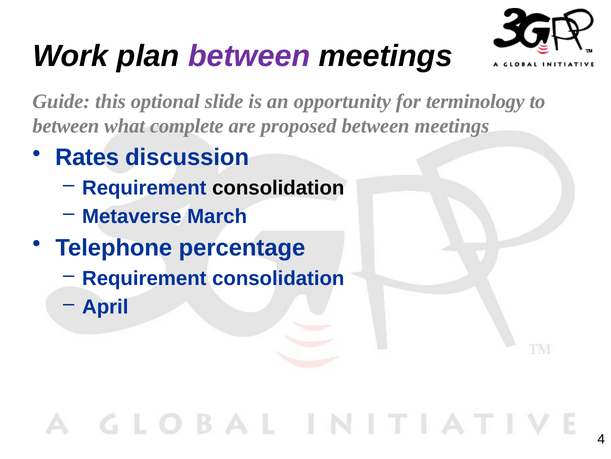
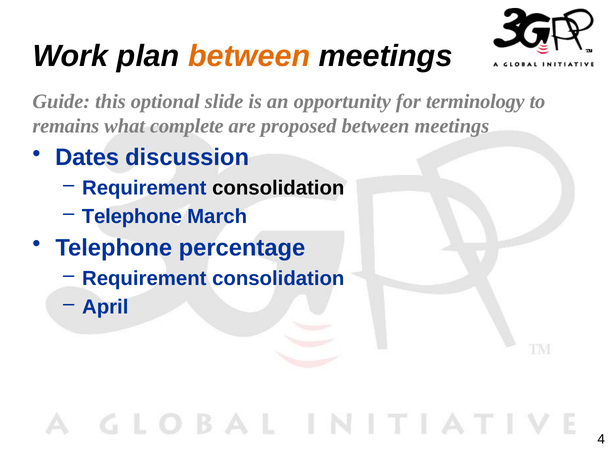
between at (249, 56) colour: purple -> orange
between at (66, 126): between -> remains
Rates: Rates -> Dates
Metaverse at (132, 216): Metaverse -> Telephone
